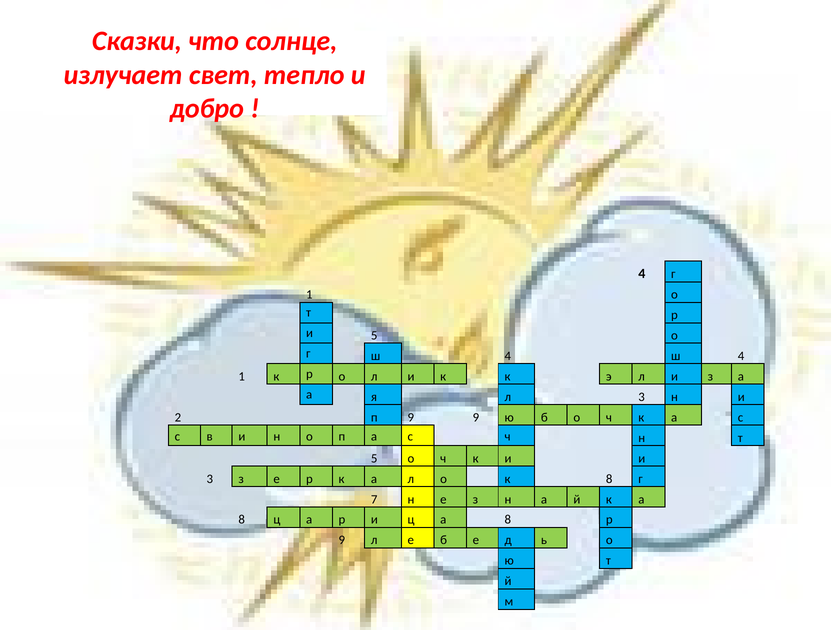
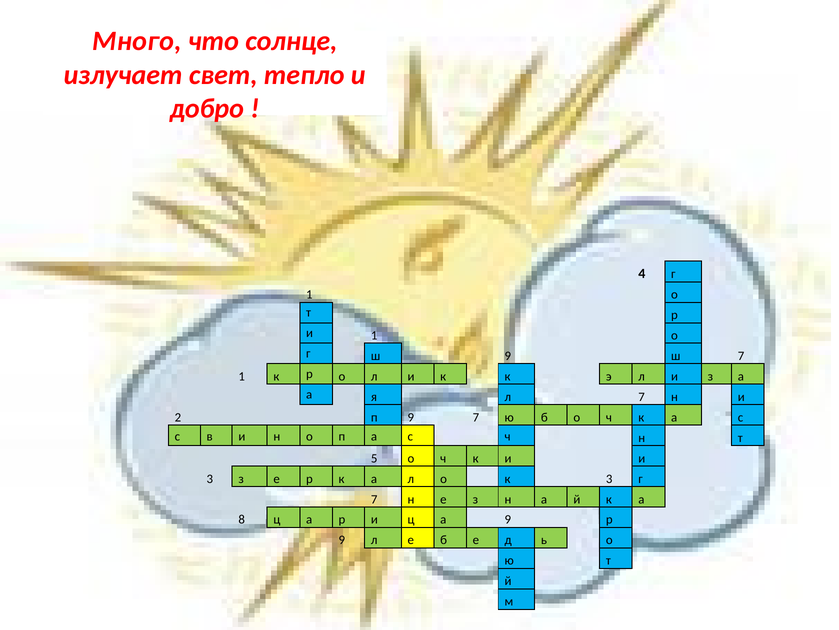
Сказки: Сказки -> Много
и 5: 5 -> 1
г ш 4: 4 -> 9
4 at (741, 356): 4 -> 7
л 3: 3 -> 7
9 9: 9 -> 7
к 8: 8 -> 3
ц а 8: 8 -> 9
